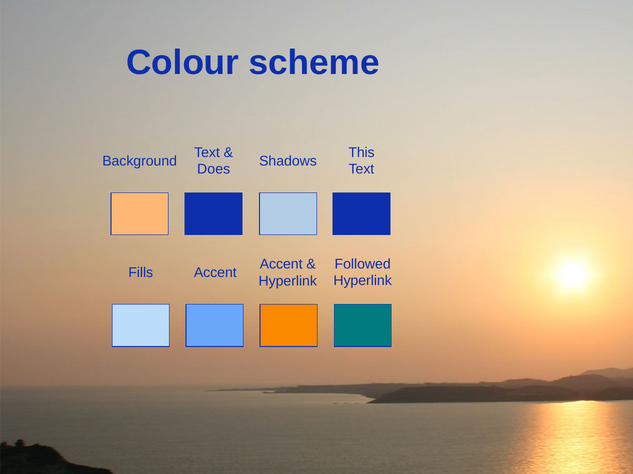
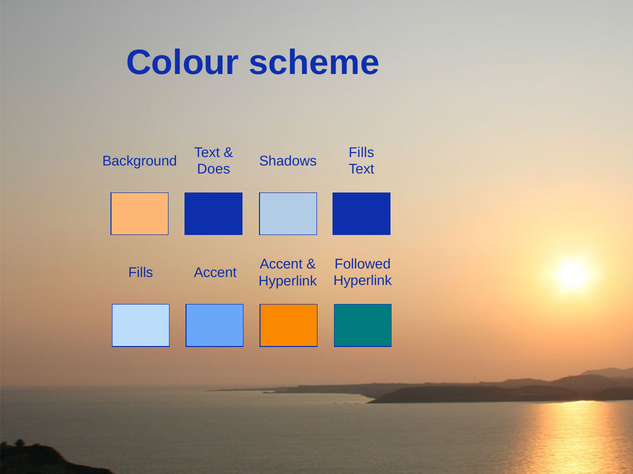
This at (362, 153): This -> Fills
